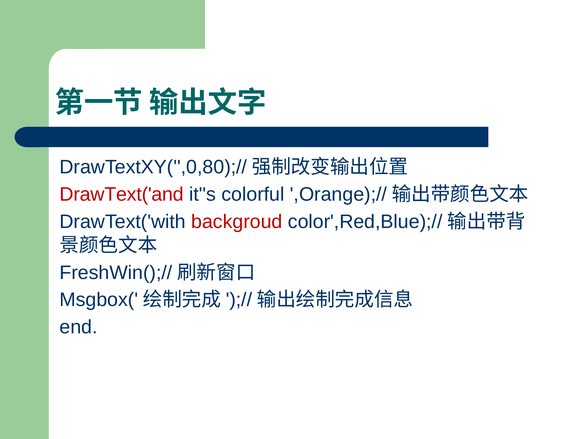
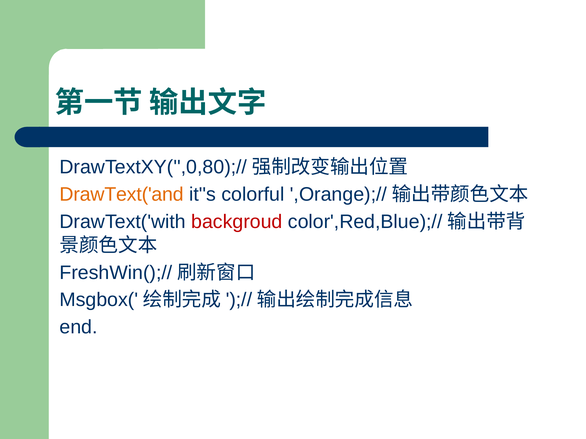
DrawText('and colour: red -> orange
